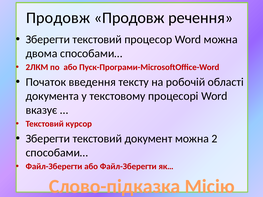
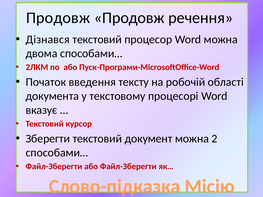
Зберегти at (48, 39): Зберегти -> Дізнався
